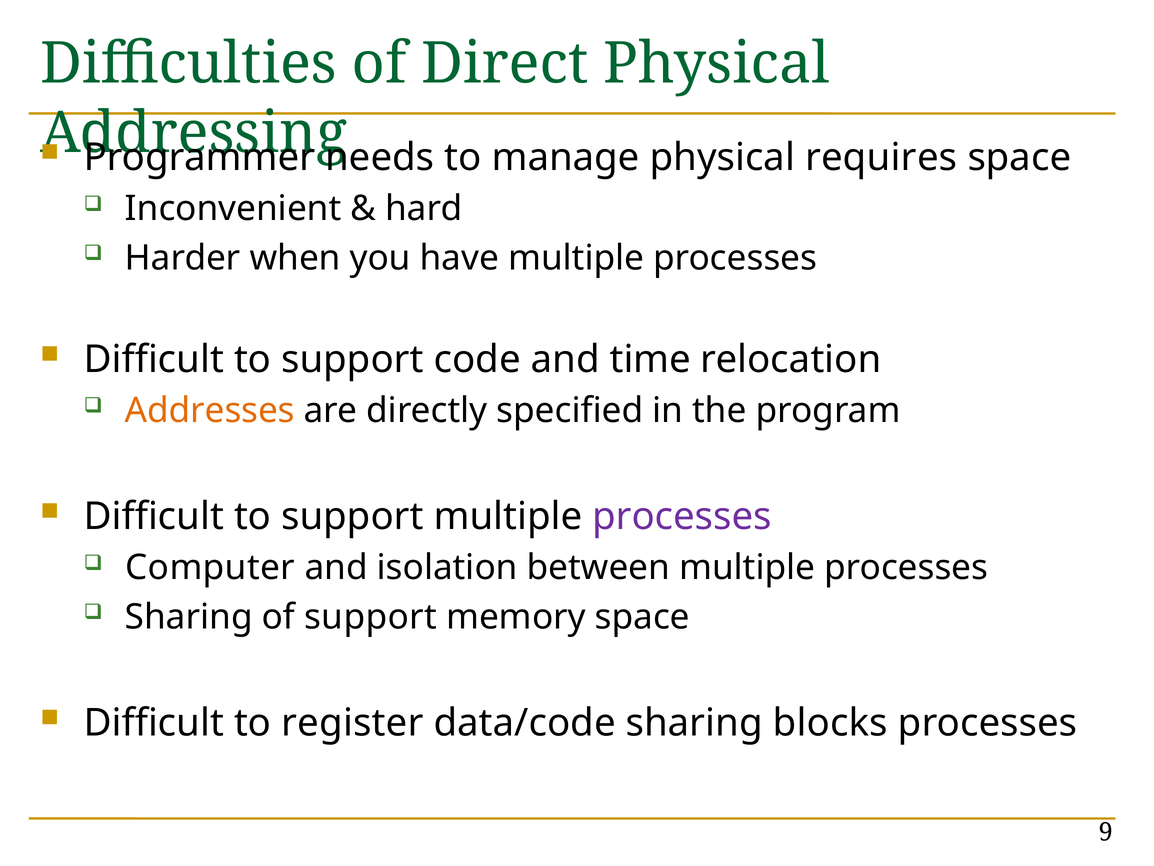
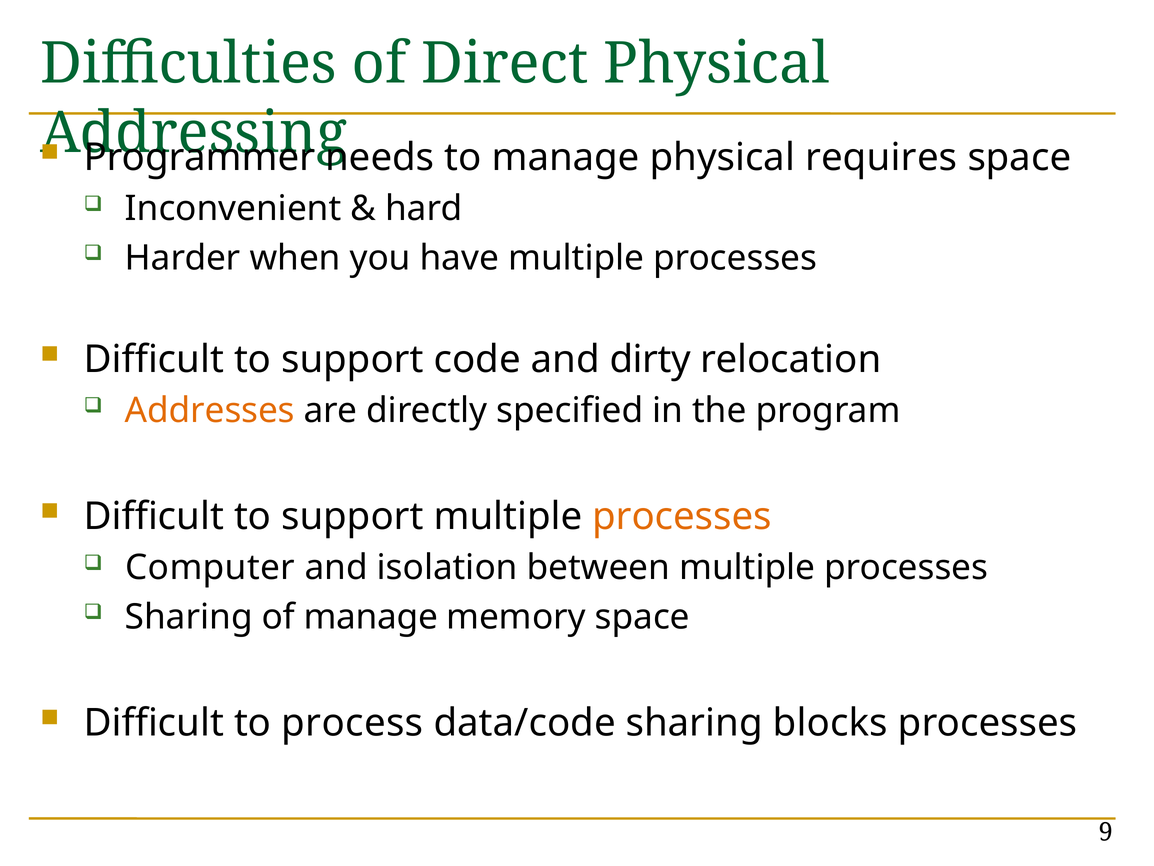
time: time -> dirty
processes at (682, 516) colour: purple -> orange
of support: support -> manage
register: register -> process
